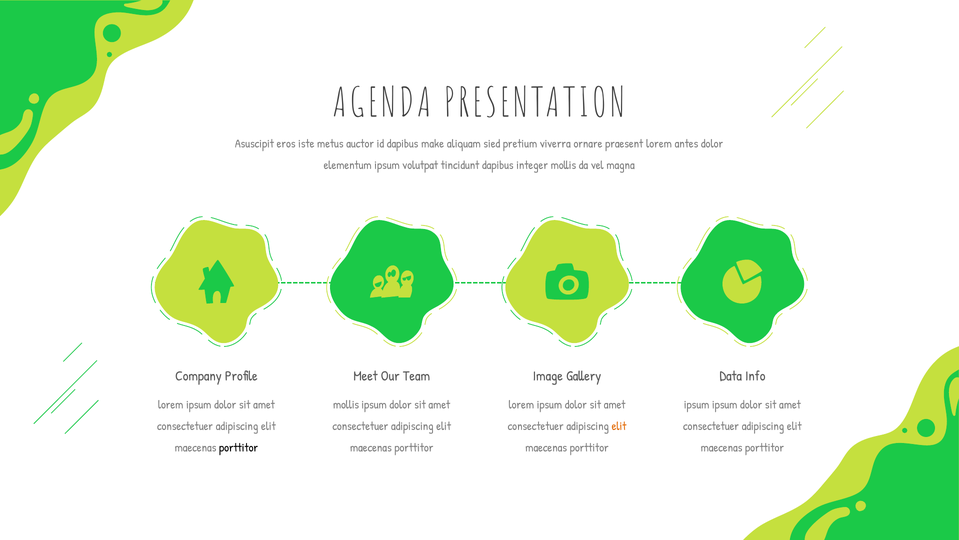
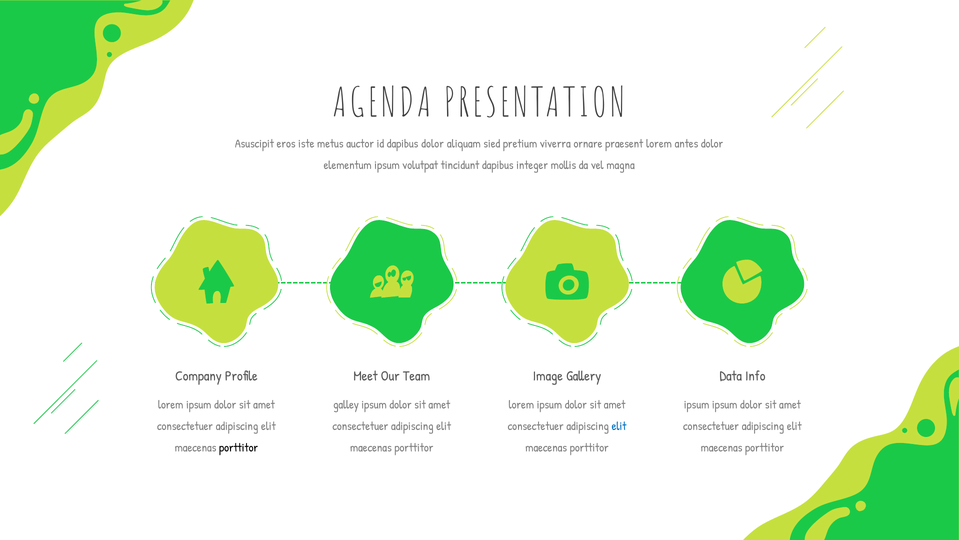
dapibus make: make -> dolor
mollis at (346, 404): mollis -> galley
elit at (619, 426) colour: orange -> blue
